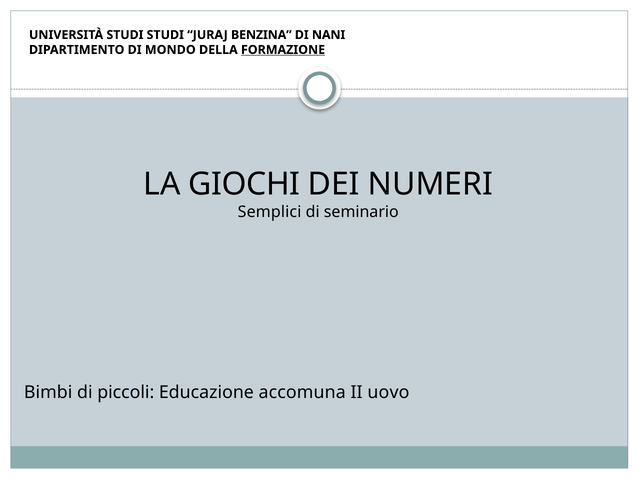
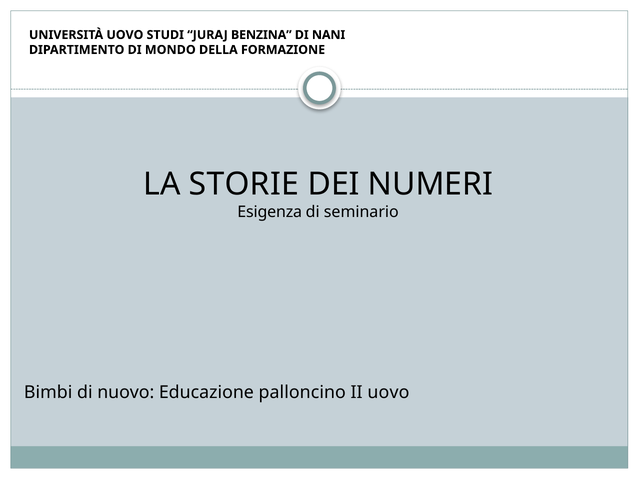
UNIVERSITÀ STUDI: STUDI -> UOVO
FORMAZIONE underline: present -> none
GIOCHI: GIOCHI -> STORIE
Semplici: Semplici -> Esigenza
piccoli: piccoli -> nuovo
accomuna: accomuna -> palloncino
